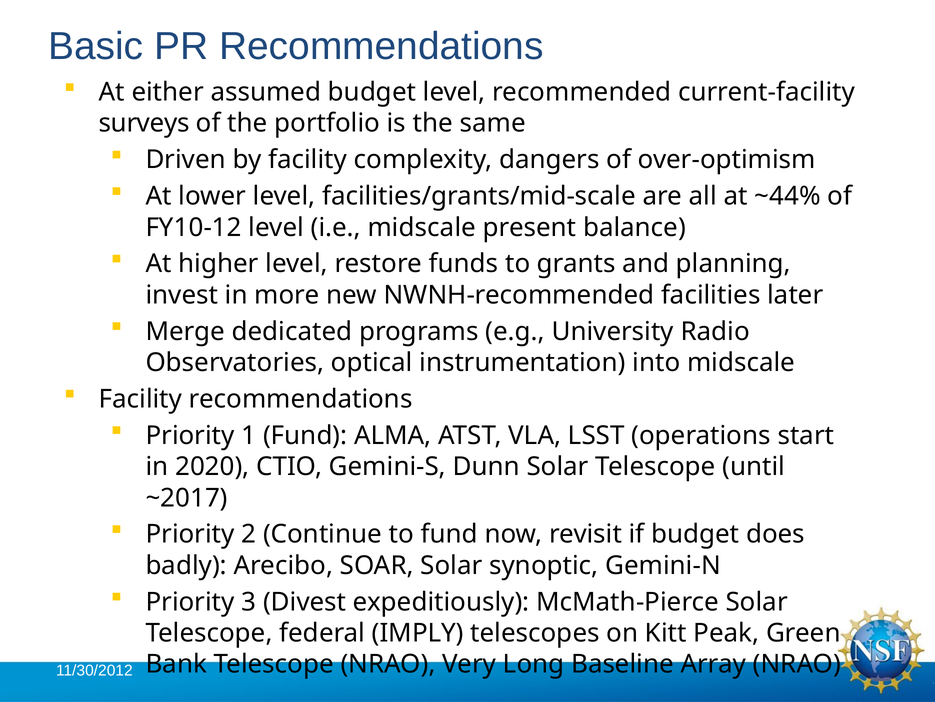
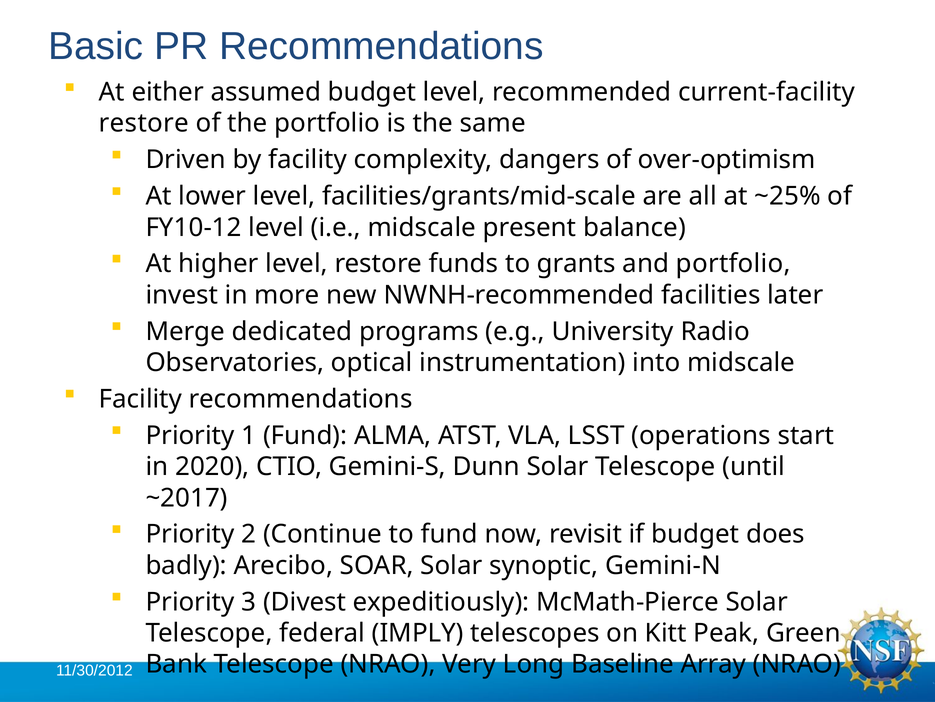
surveys at (144, 123): surveys -> restore
~44%: ~44% -> ~25%
and planning: planning -> portfolio
